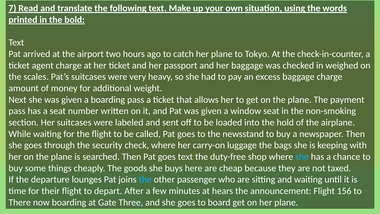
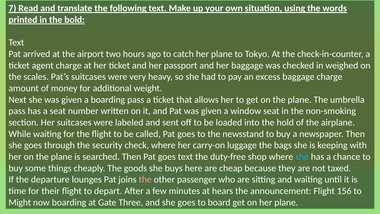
payment: payment -> umbrella
the at (145, 179) colour: light blue -> pink
There: There -> Might
